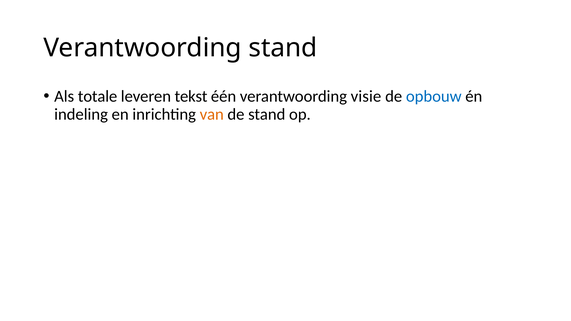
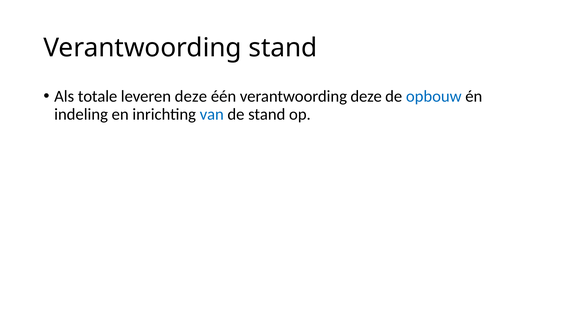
leveren tekst: tekst -> deze
verantwoording visie: visie -> deze
van colour: orange -> blue
